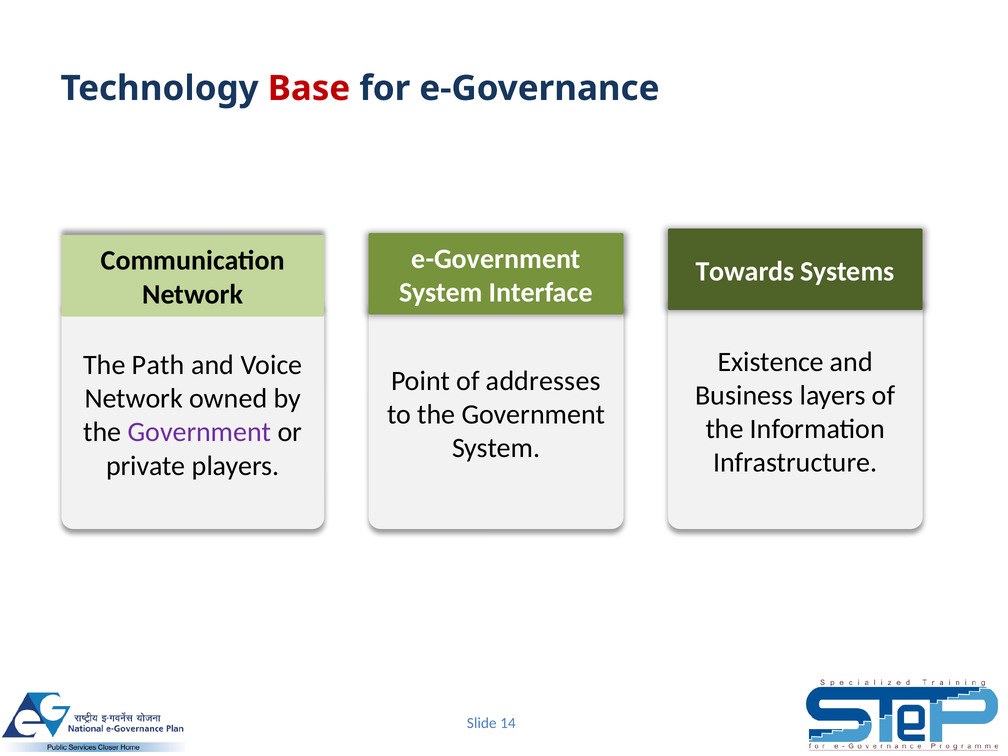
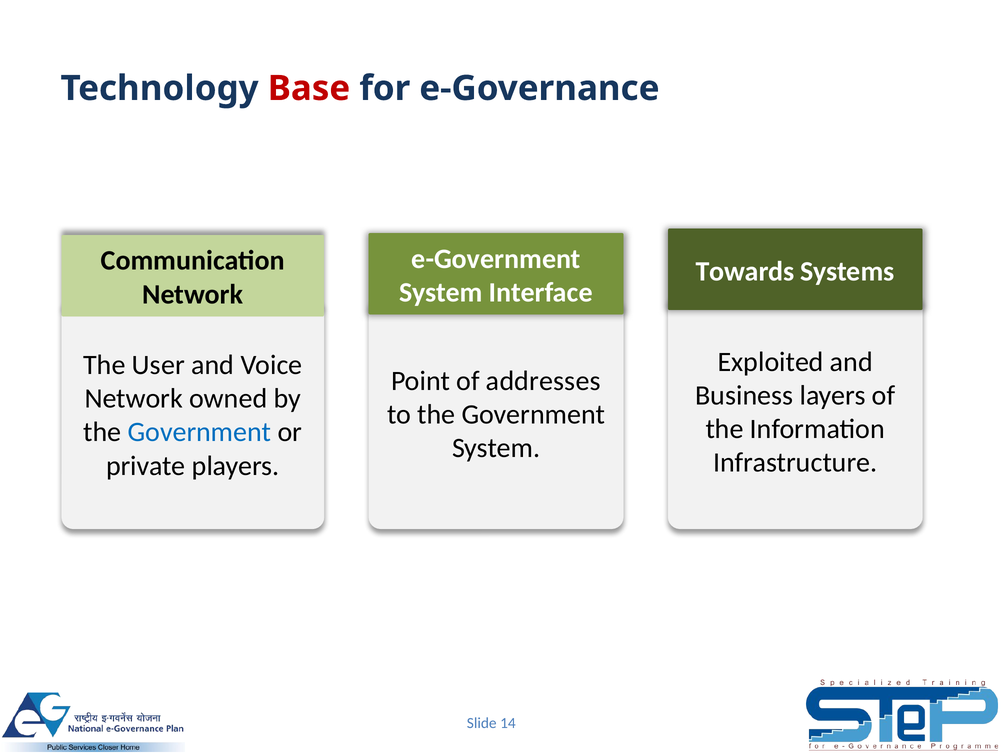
Existence: Existence -> Exploited
Path: Path -> User
Government at (199, 432) colour: purple -> blue
